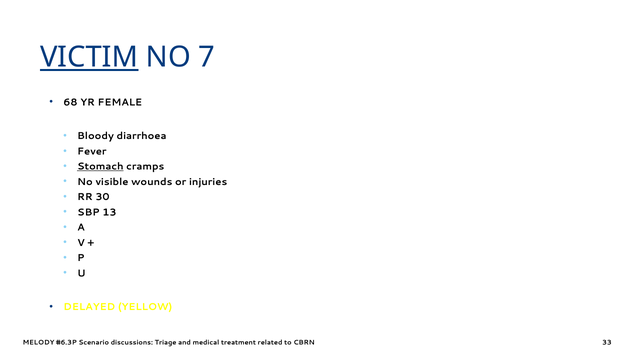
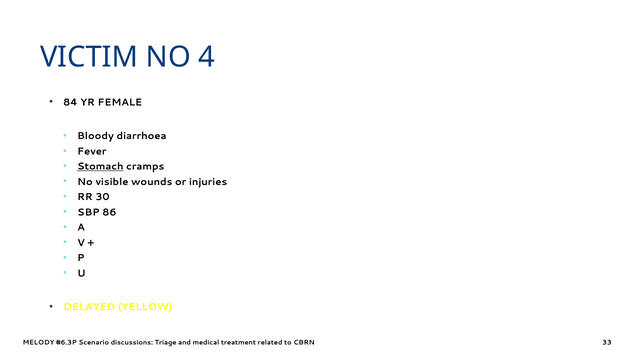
VICTIM underline: present -> none
7: 7 -> 4
68: 68 -> 84
13: 13 -> 86
